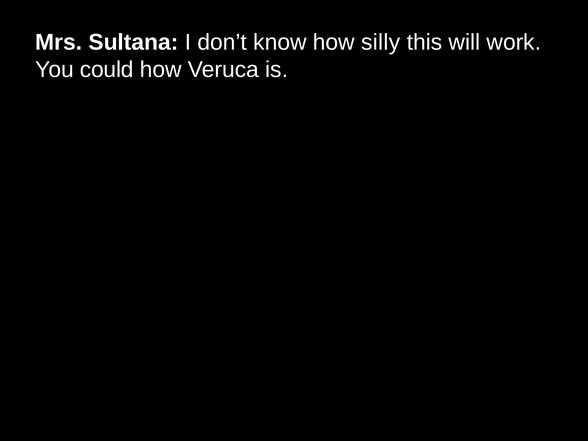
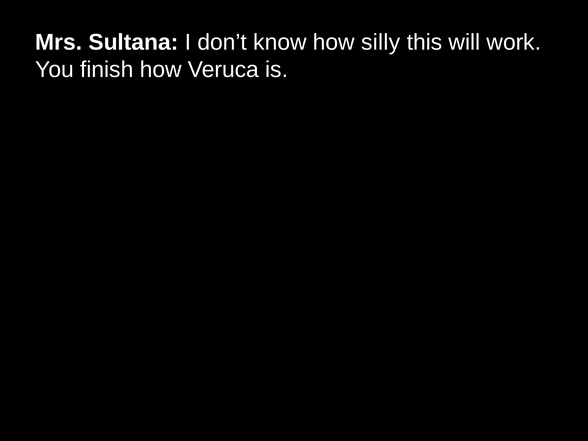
could: could -> finish
